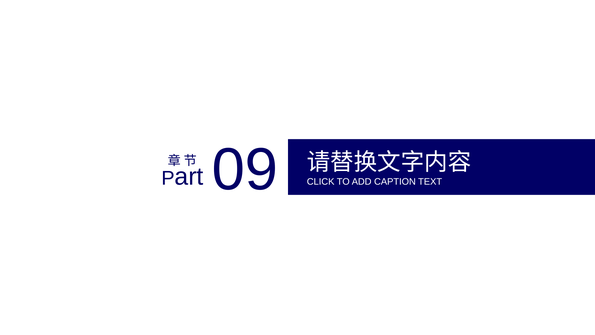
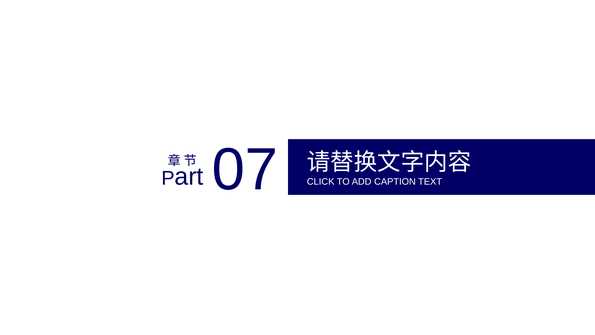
09: 09 -> 07
